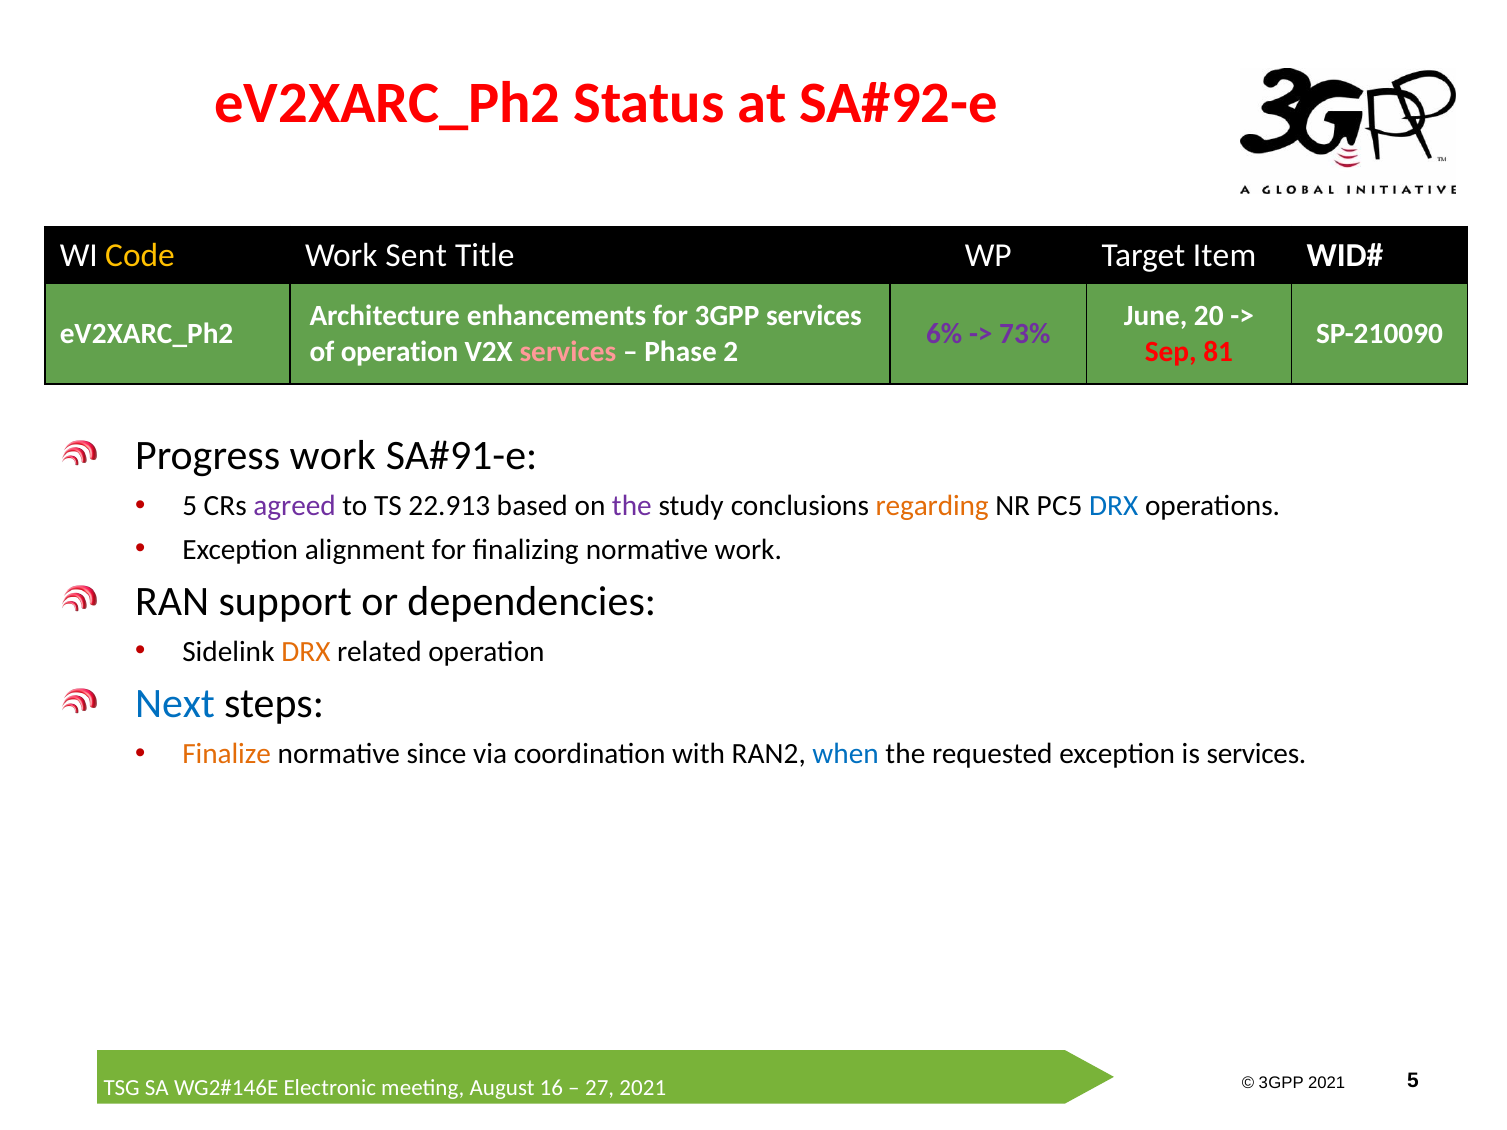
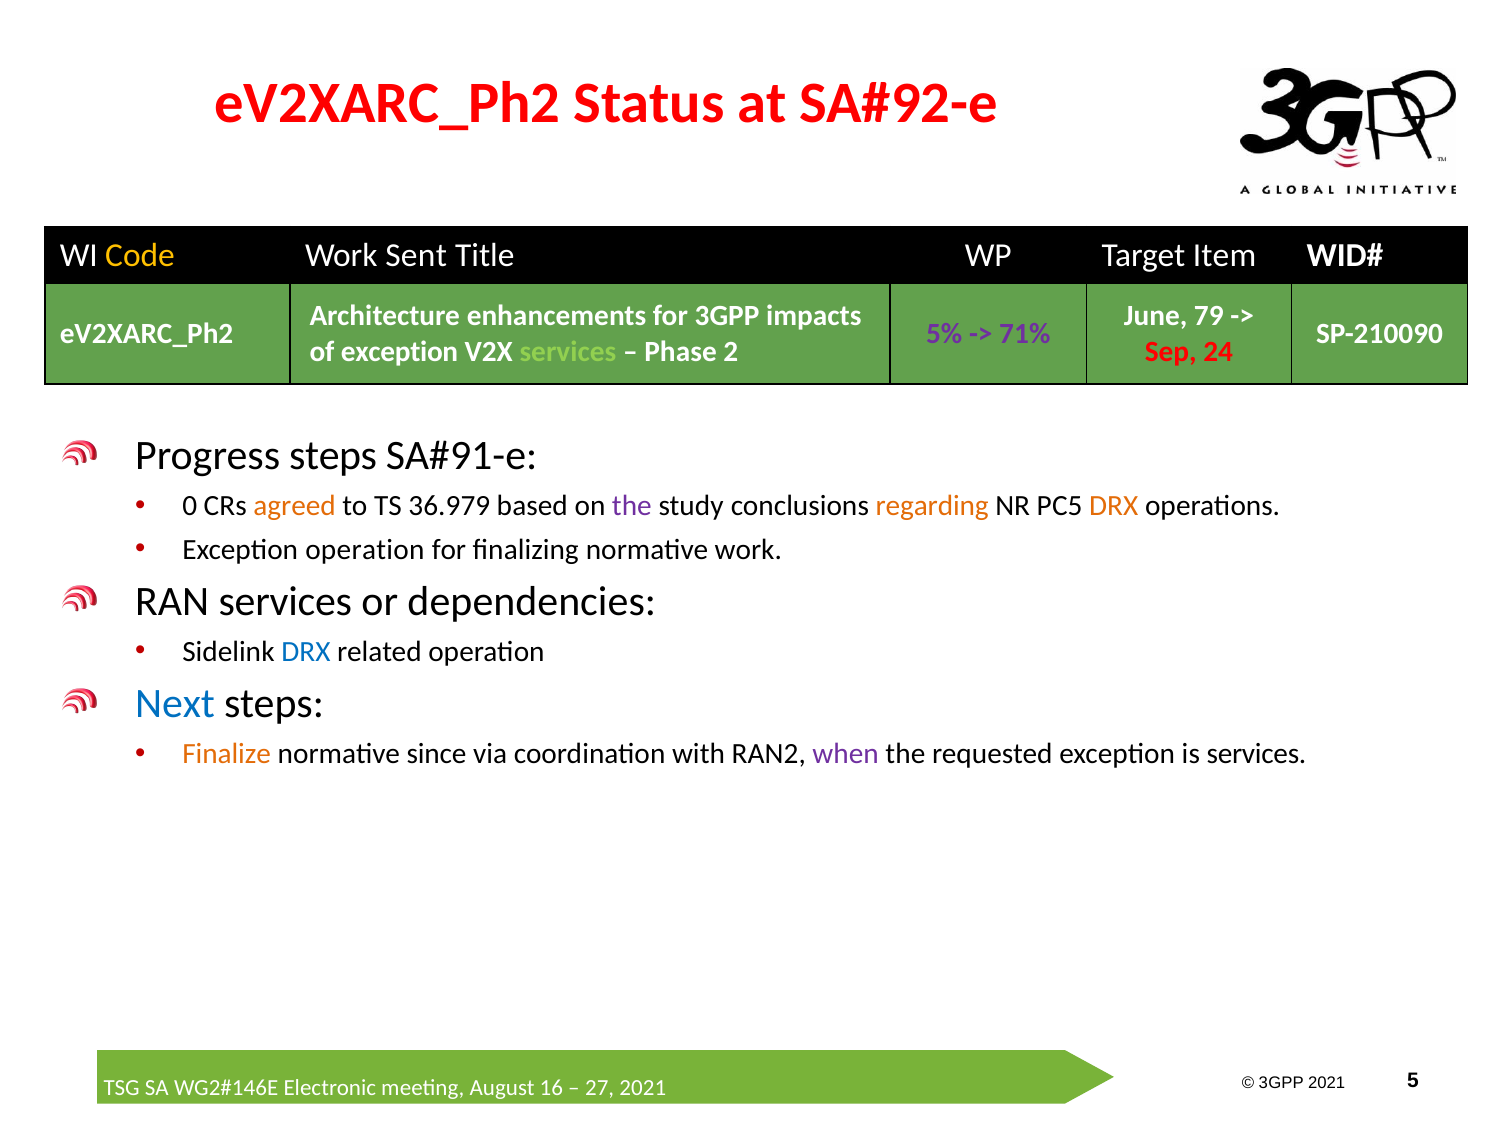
3GPP services: services -> impacts
20: 20 -> 79
6%: 6% -> 5%
73%: 73% -> 71%
of operation: operation -> exception
services at (568, 352) colour: pink -> light green
81: 81 -> 24
Progress work: work -> steps
5 at (190, 506): 5 -> 0
agreed colour: purple -> orange
22.913: 22.913 -> 36.979
DRX at (1114, 506) colour: blue -> orange
Exception alignment: alignment -> operation
RAN support: support -> services
DRX at (306, 652) colour: orange -> blue
when colour: blue -> purple
